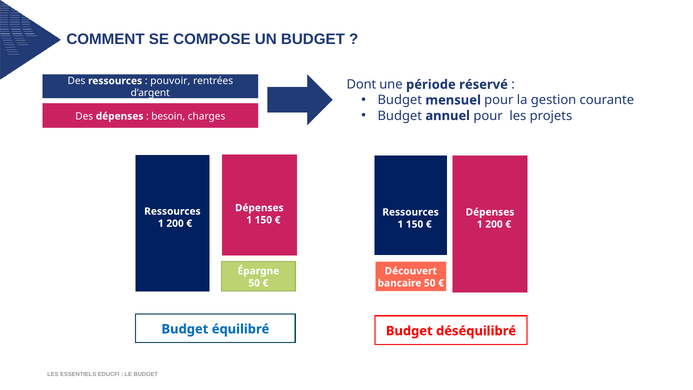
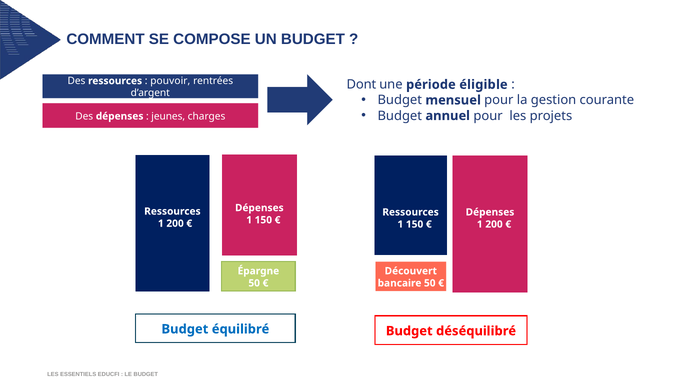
réservé: réservé -> éligible
besoin: besoin -> jeunes
